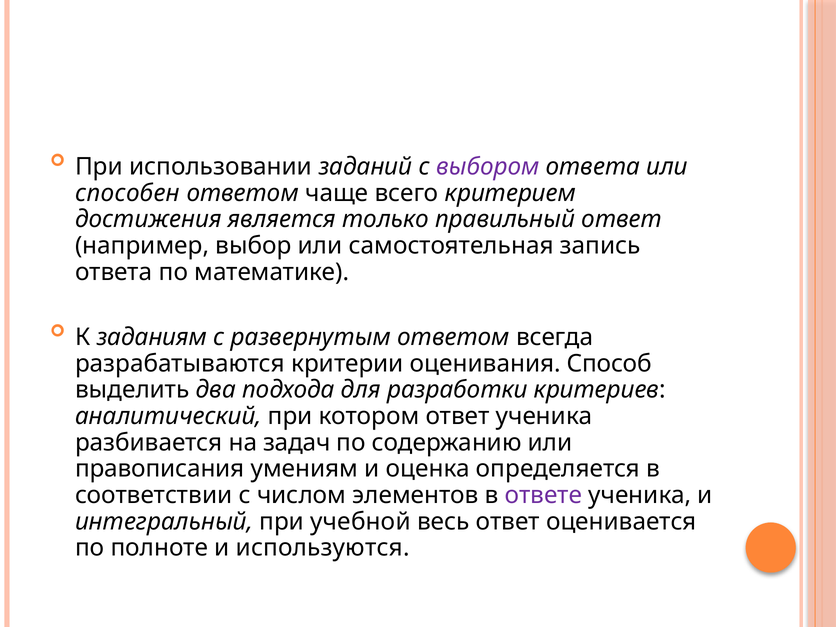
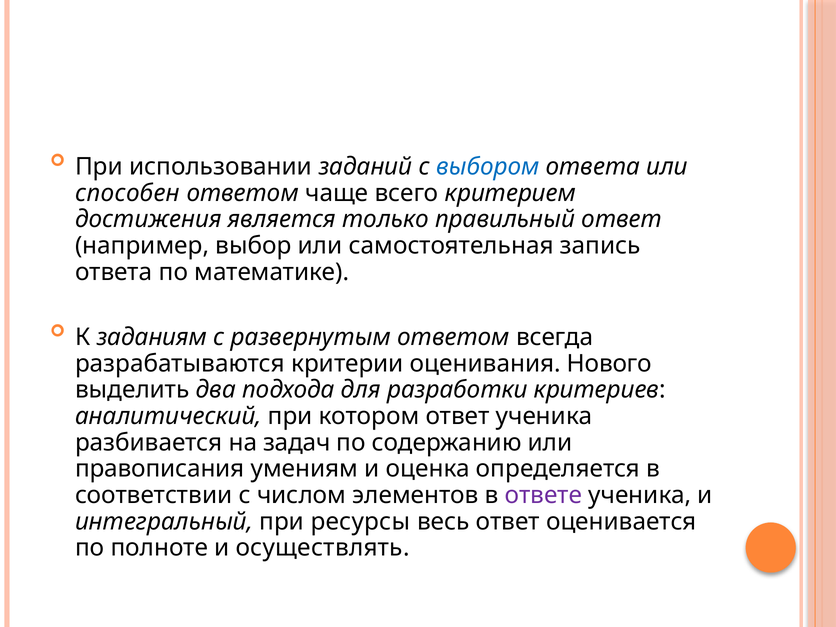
выбором colour: purple -> blue
Способ: Способ -> Нового
учебной: учебной -> ресурсы
используются: используются -> осуществлять
